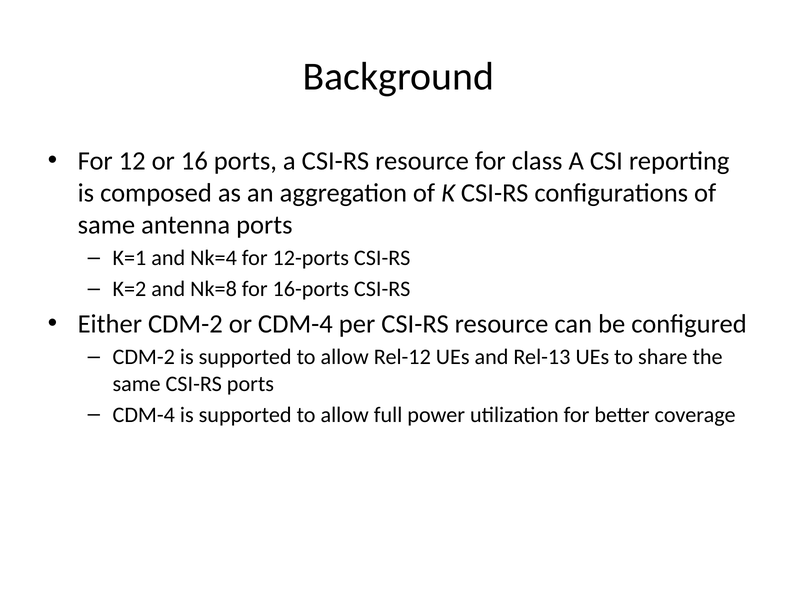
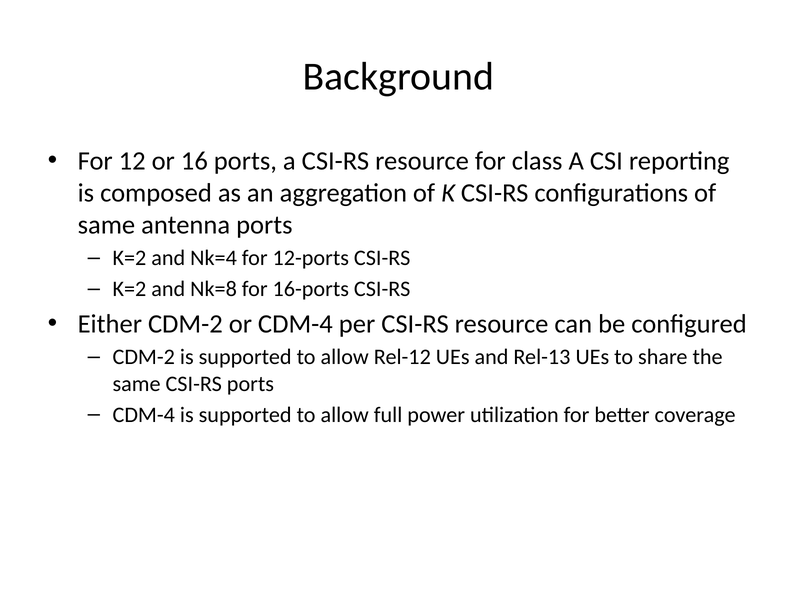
K=1 at (129, 258): K=1 -> K=2
